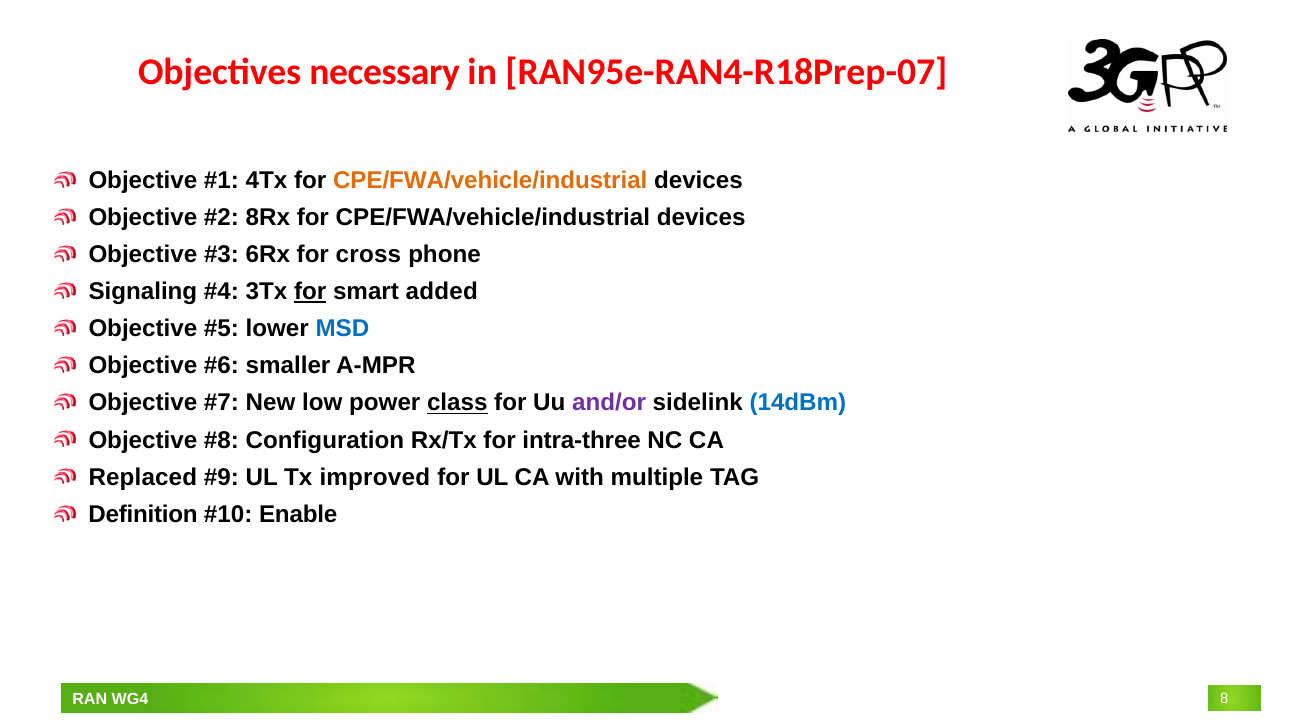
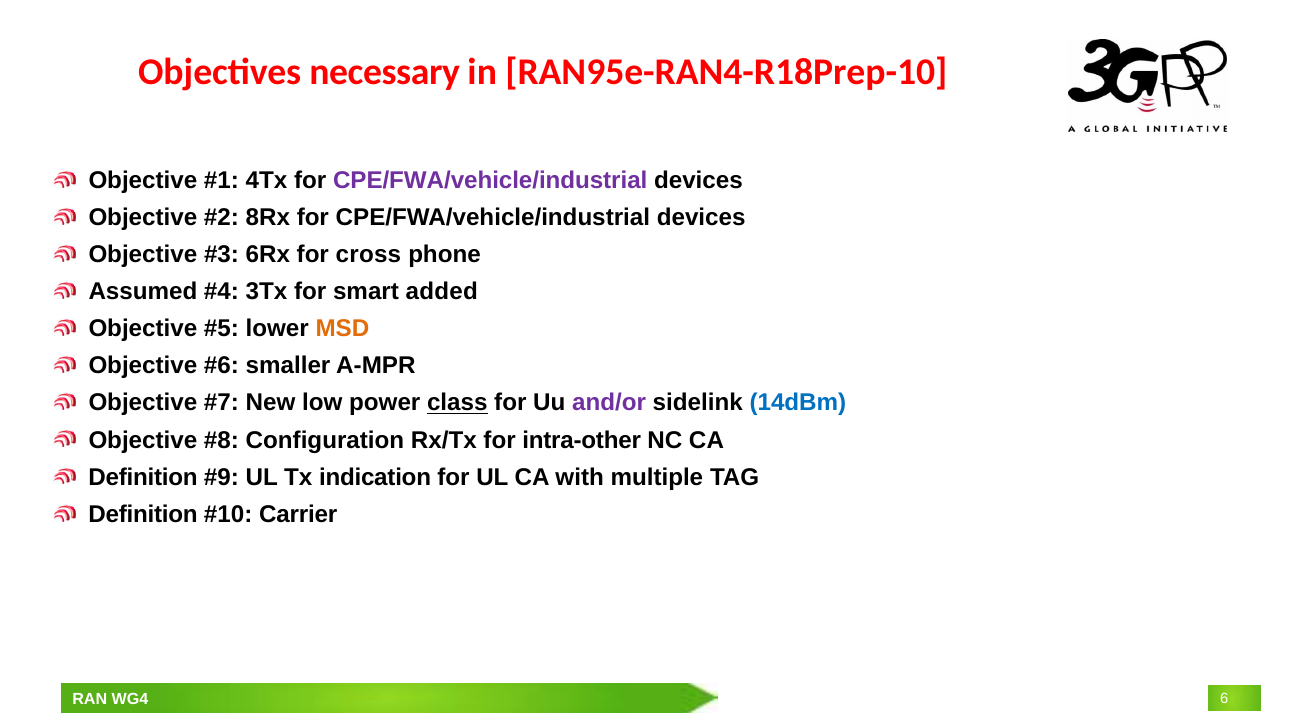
RAN95e-RAN4-R18Prep-07: RAN95e-RAN4-R18Prep-07 -> RAN95e-RAN4-R18Prep-10
CPE/FWA/vehicle/industrial at (490, 180) colour: orange -> purple
Signaling: Signaling -> Assumed
for at (310, 292) underline: present -> none
MSD colour: blue -> orange
intra-three: intra-three -> intra-other
Replaced at (143, 477): Replaced -> Definition
improved: improved -> indication
Enable: Enable -> Carrier
8: 8 -> 6
